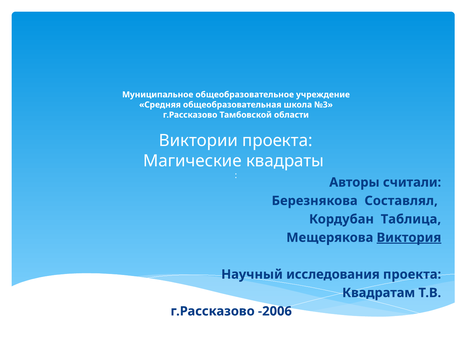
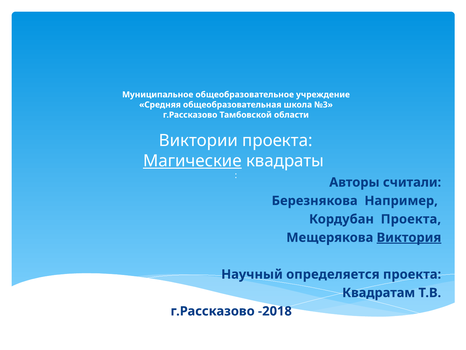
Магические underline: none -> present
Составлял: Составлял -> Например
Кордубан Таблица: Таблица -> Проекта
исследования: исследования -> определяется
-2006: -2006 -> -2018
